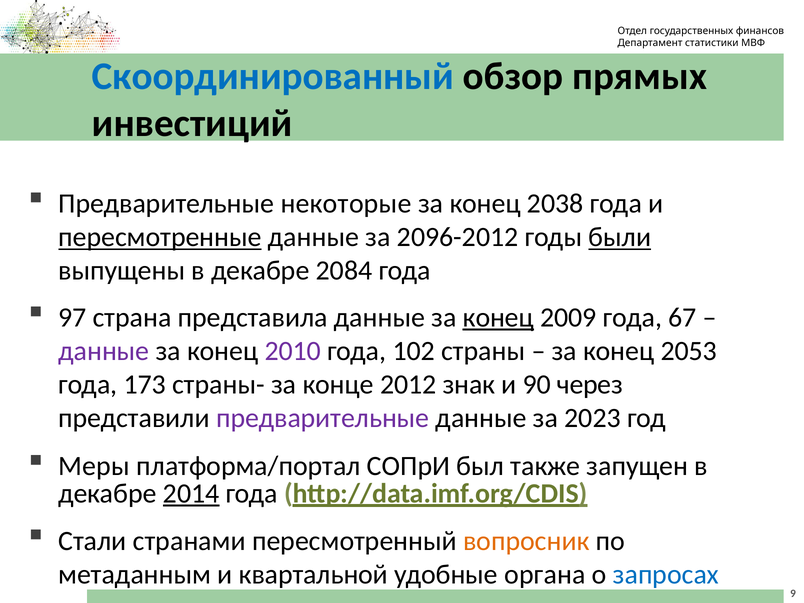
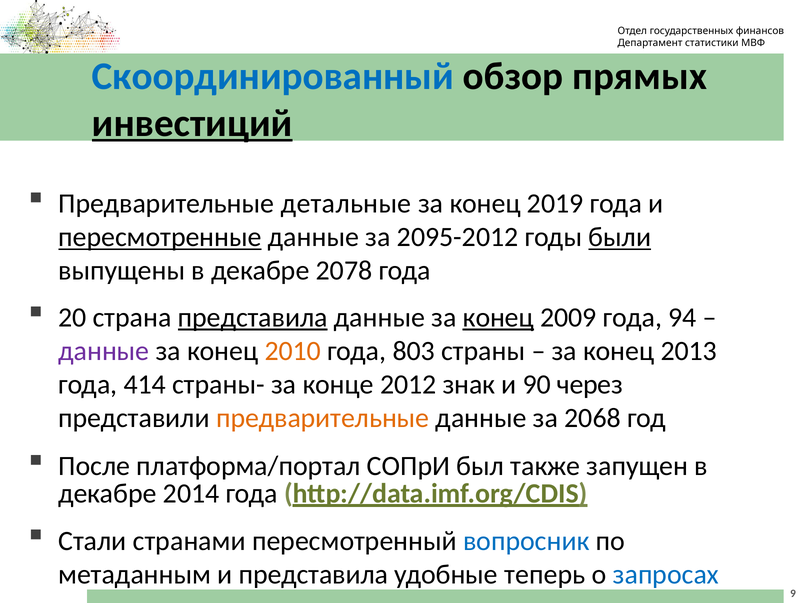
инвестиций underline: none -> present
некоторые: некоторые -> детальные
2038: 2038 -> 2019
2096-2012: 2096-2012 -> 2095-2012
2084: 2084 -> 2078
97: 97 -> 20
представила at (253, 318) underline: none -> present
67: 67 -> 94
2010 colour: purple -> orange
102: 102 -> 803
2053: 2053 -> 2013
173: 173 -> 414
предварительные at (323, 418) colour: purple -> orange
2023: 2023 -> 2068
Меры: Меры -> После
2014 underline: present -> none
вопросник colour: orange -> blue
и квартальной: квартальной -> представила
органа: органа -> теперь
